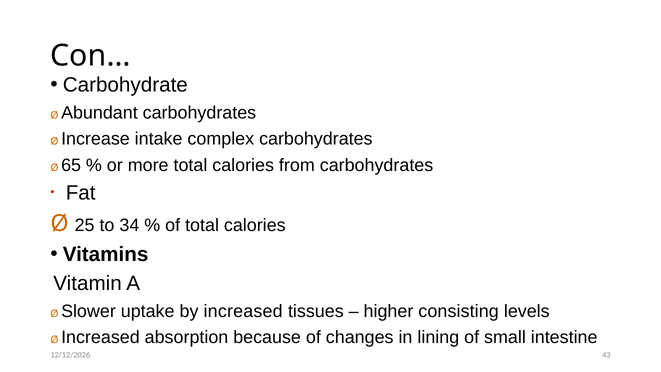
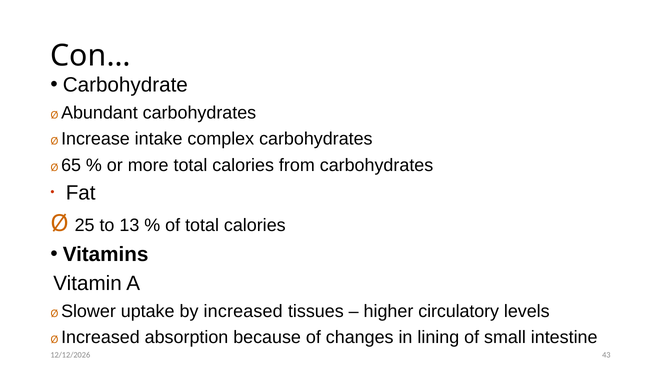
34: 34 -> 13
consisting: consisting -> circulatory
